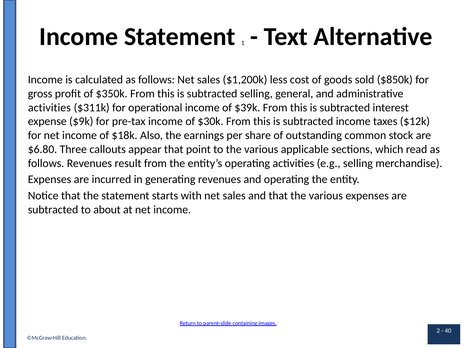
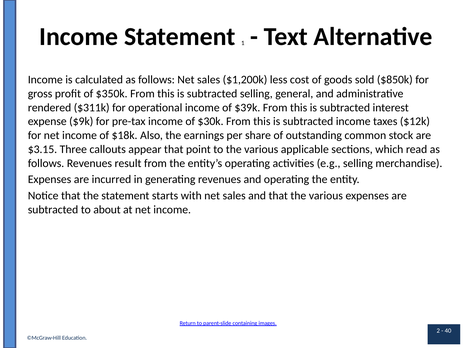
activities at (49, 108): activities -> rendered
$6.80: $6.80 -> $3.15
